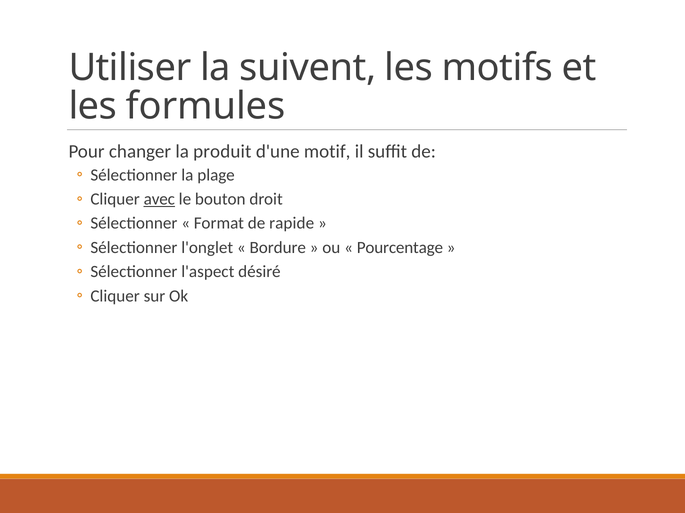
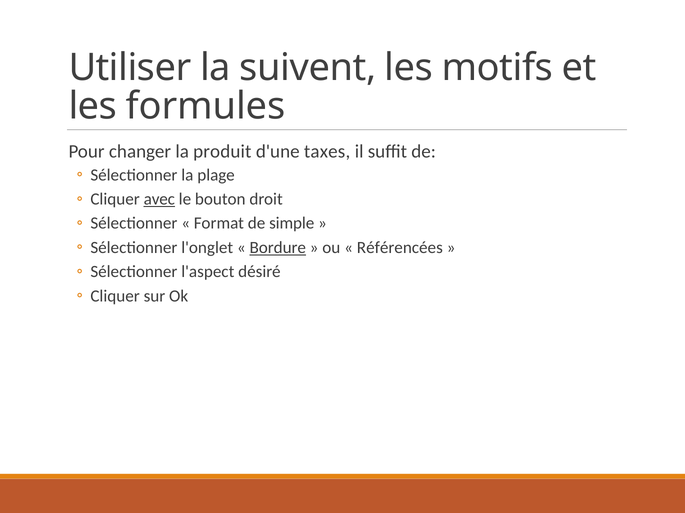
motif: motif -> taxes
rapide: rapide -> simple
Bordure underline: none -> present
Pourcentage: Pourcentage -> Référencées
